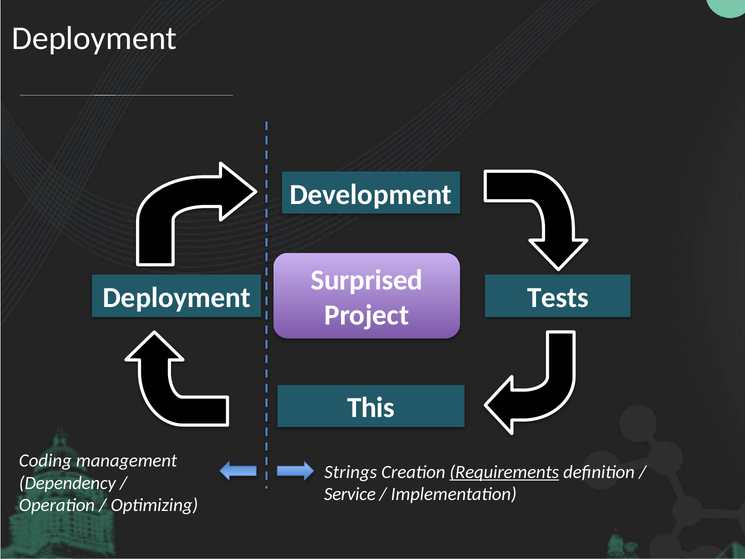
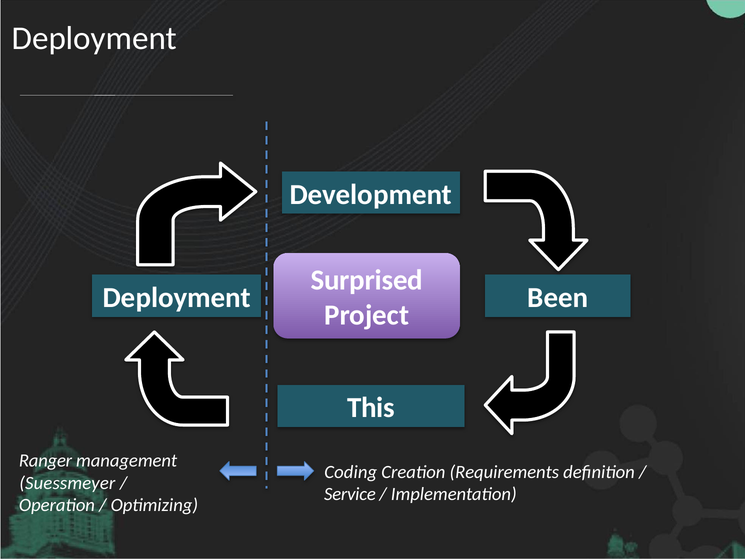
Tests: Tests -> Been
Coding: Coding -> Ranger
Strings: Strings -> Coding
Requirements underline: present -> none
Dependency: Dependency -> Suessmeyer
